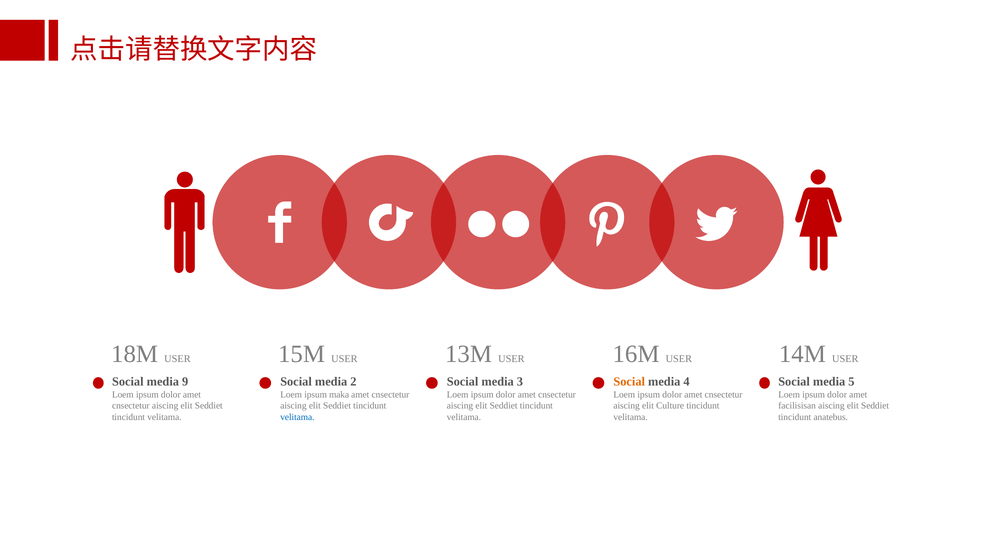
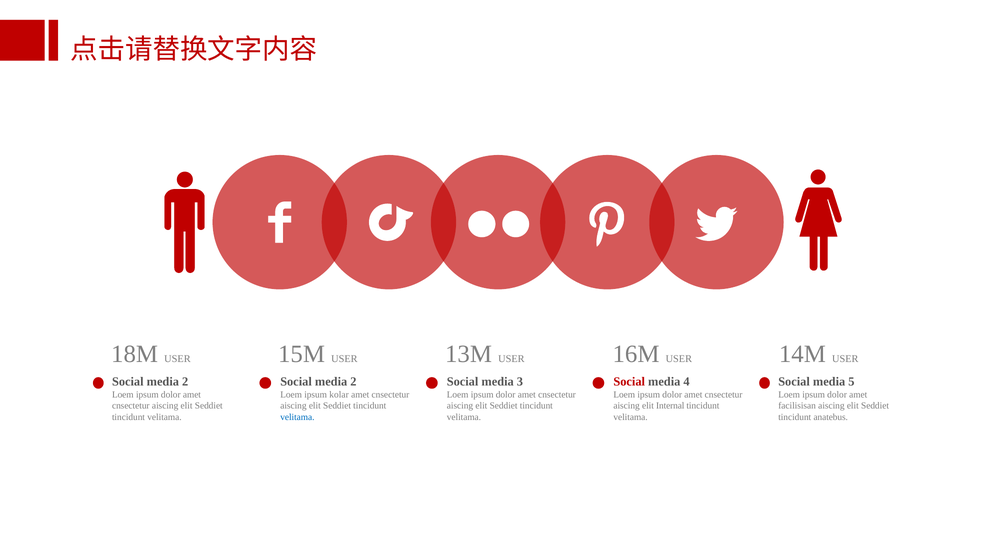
9 at (185, 382): 9 -> 2
Social at (629, 382) colour: orange -> red
maka: maka -> kolar
Culture: Culture -> Internal
